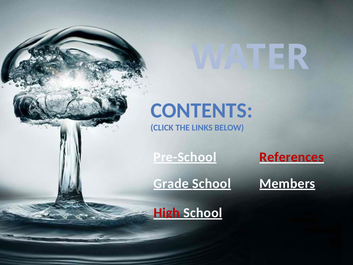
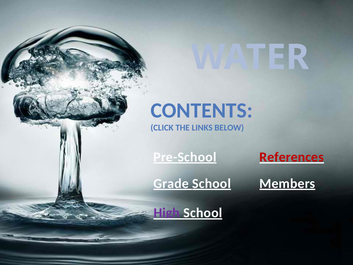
High colour: red -> purple
